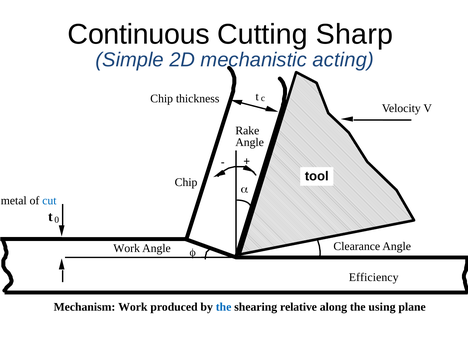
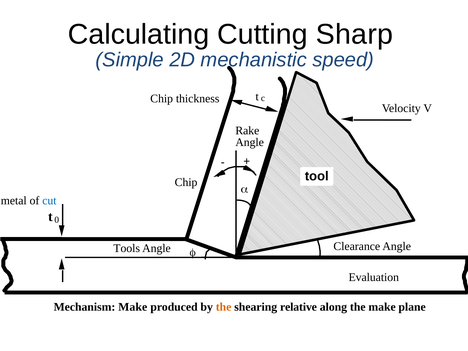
Continuous: Continuous -> Calculating
acting: acting -> speed
Work at (127, 248): Work -> Tools
Efficiency: Efficiency -> Evaluation
Mechanism Work: Work -> Make
the at (224, 307) colour: blue -> orange
the using: using -> make
